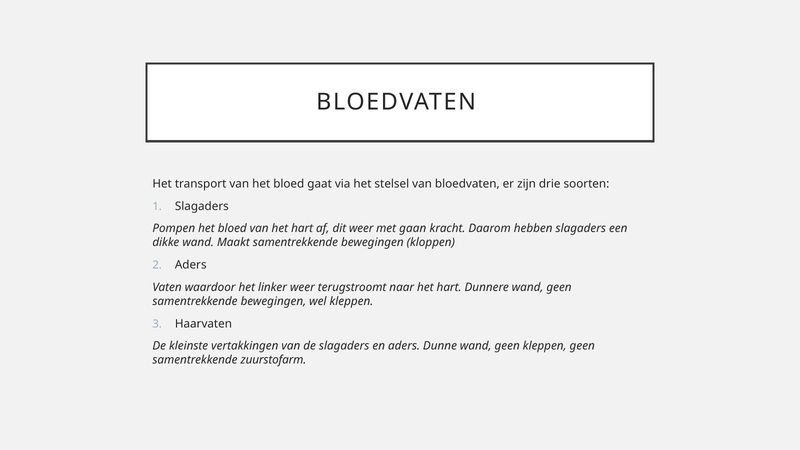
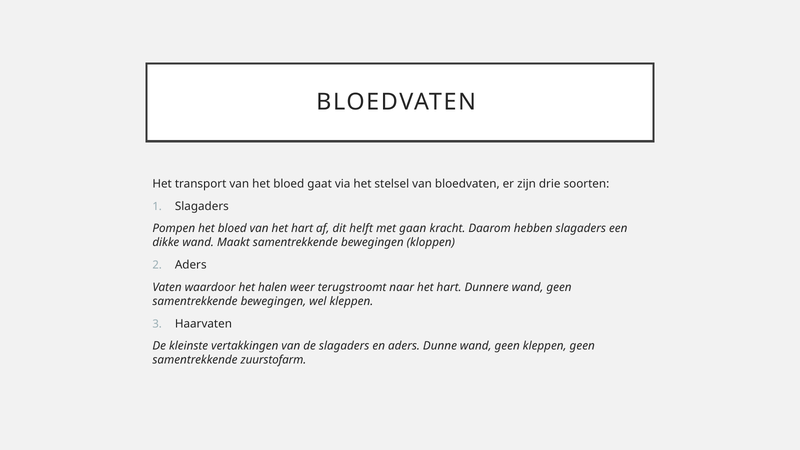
dit weer: weer -> helft
linker: linker -> halen
